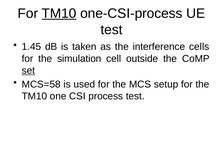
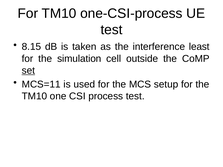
TM10 at (59, 13) underline: present -> none
1.45: 1.45 -> 8.15
cells: cells -> least
MCS=58: MCS=58 -> MCS=11
